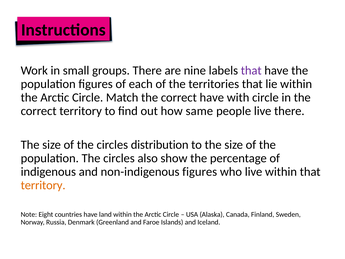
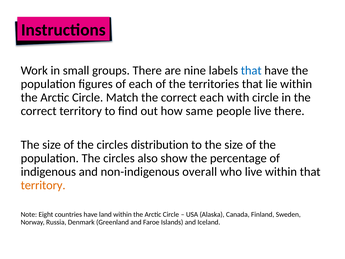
that at (251, 70) colour: purple -> blue
correct have: have -> each
non-indigenous figures: figures -> overall
